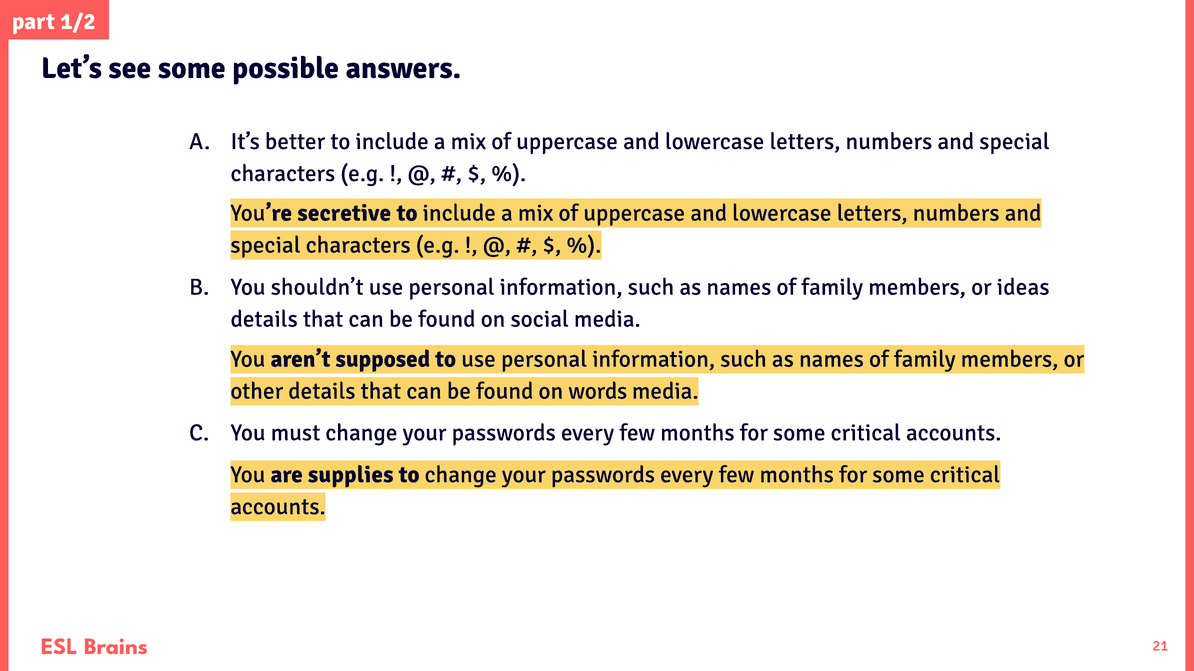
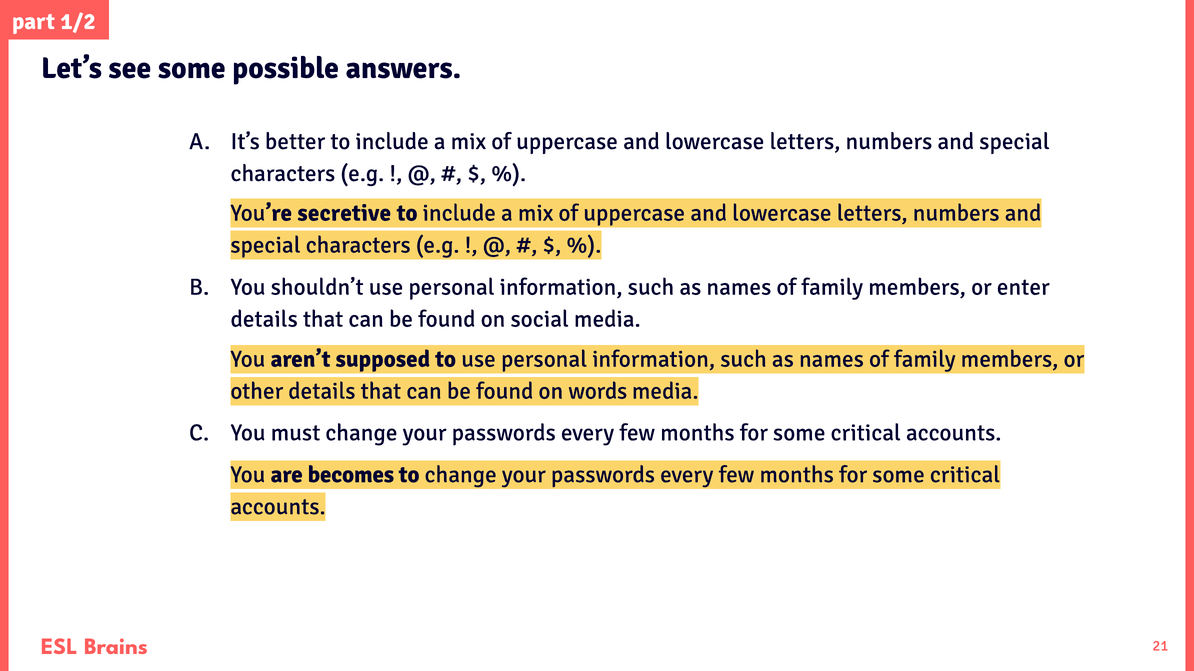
ideas: ideas -> enter
supplies: supplies -> becomes
